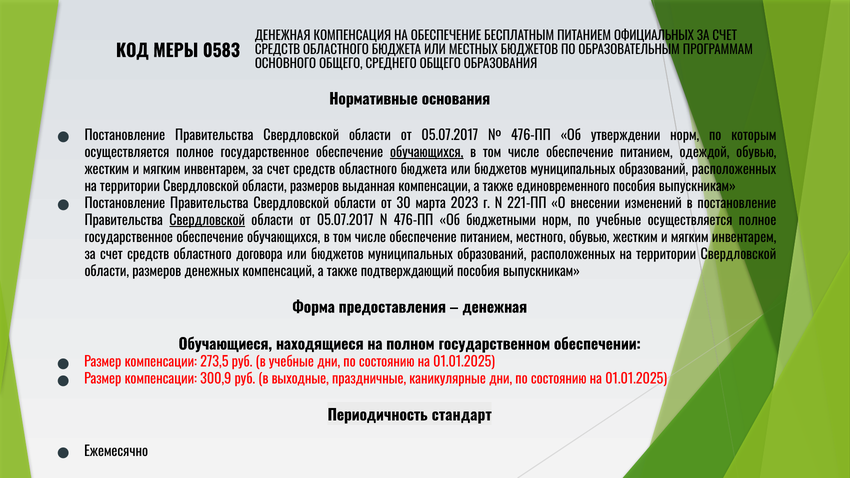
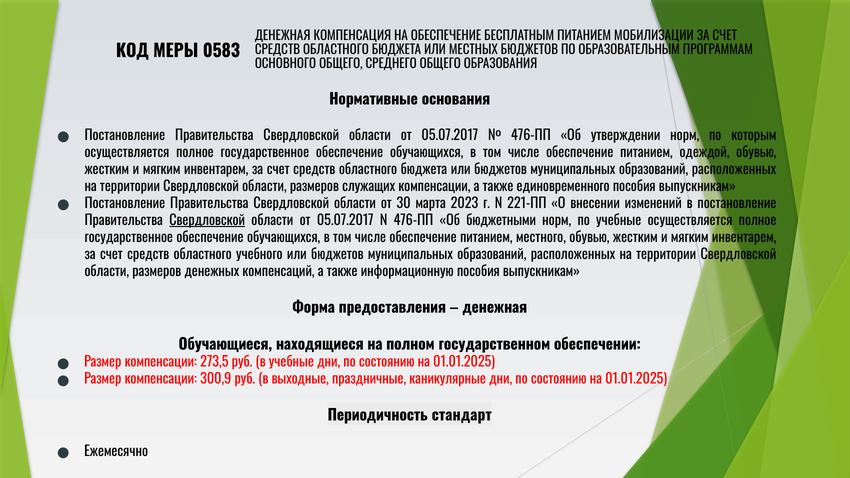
ОФИЦИАЛЬНЫХ: ОФИЦИАЛЬНЫХ -> МОБИЛИЗАЦИИ
обучающихся at (427, 153) underline: present -> none
выданная: выданная -> служащих
договора: договора -> учебного
подтверждающий: подтверждающий -> информационную
